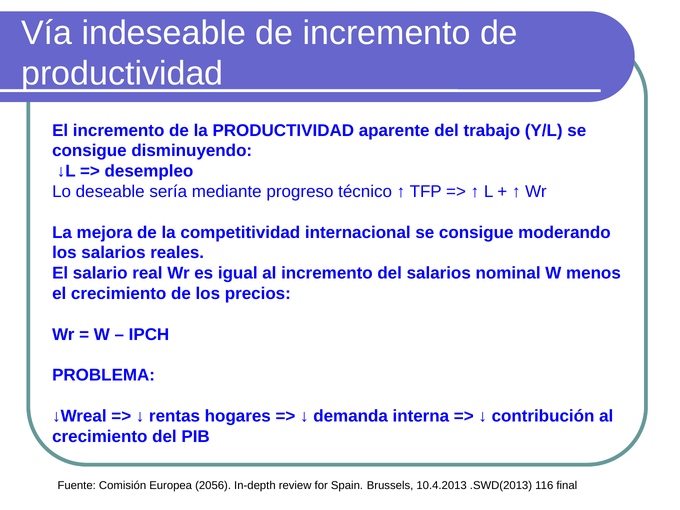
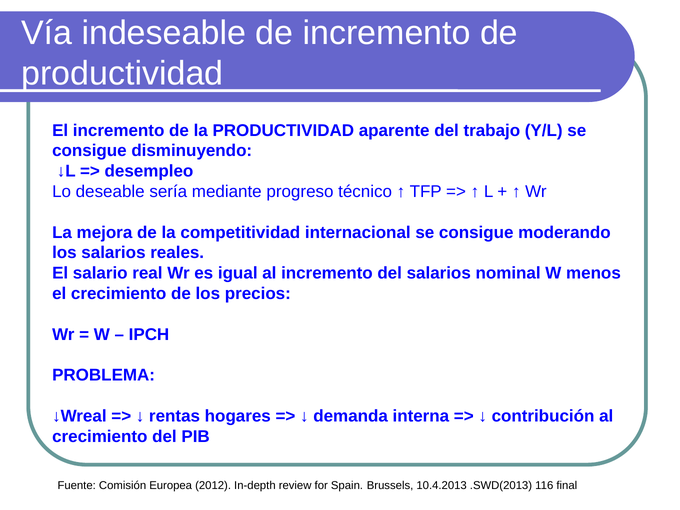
2056: 2056 -> 2012
